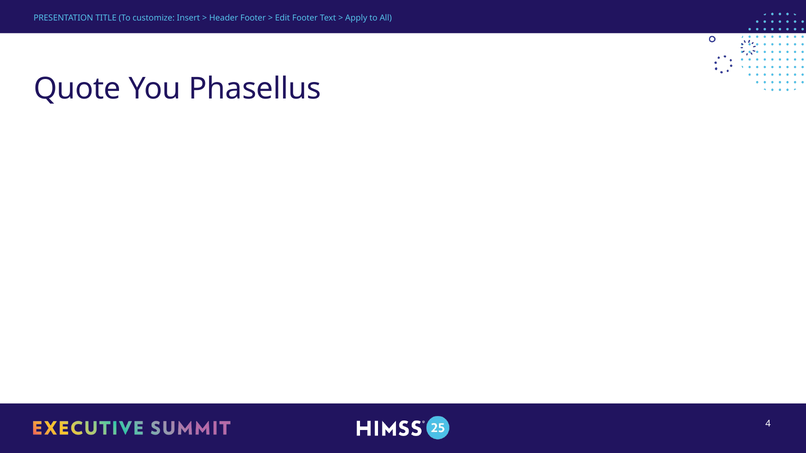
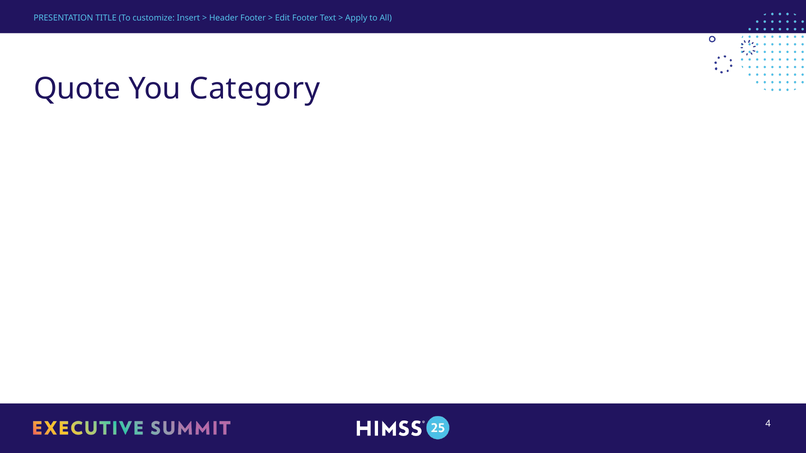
Phasellus: Phasellus -> Category
